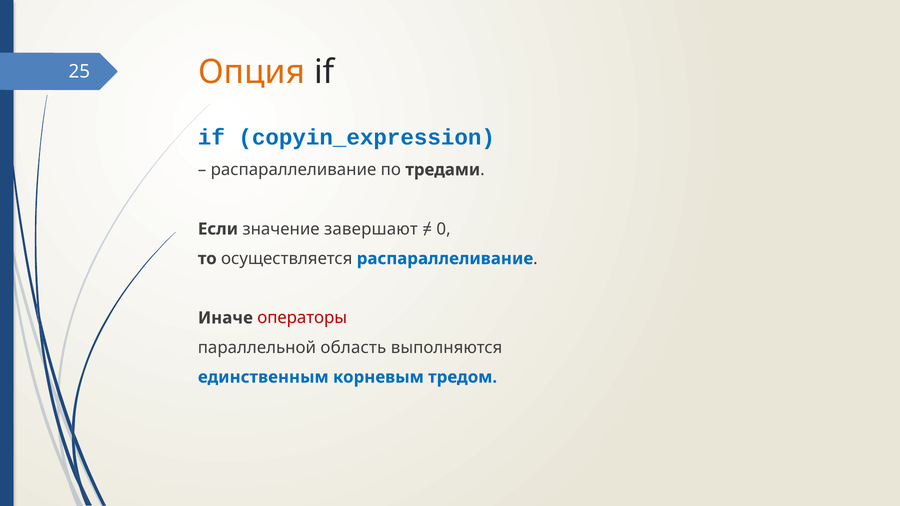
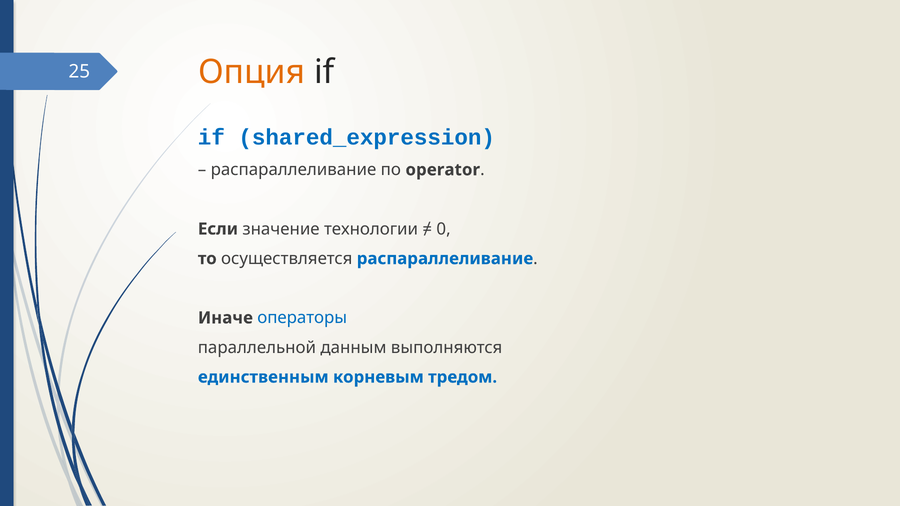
copyin_expression: copyin_expression -> shared_expression
тредами: тредами -> operator
завершают: завершают -> технологии
операторы colour: red -> blue
область: область -> данным
